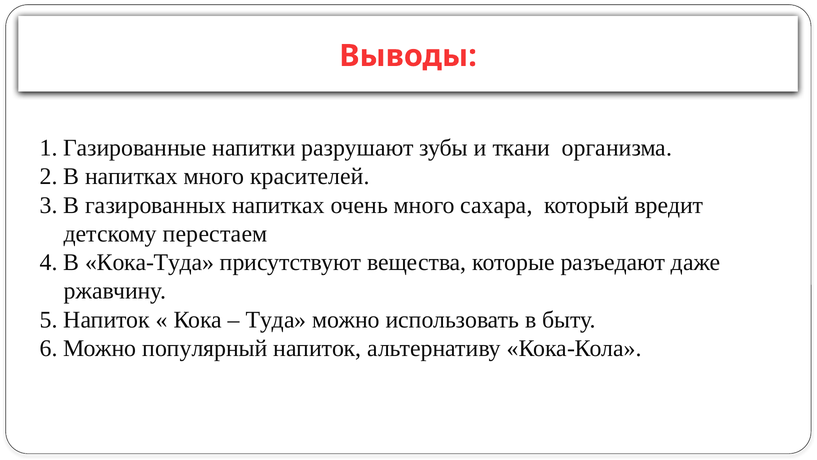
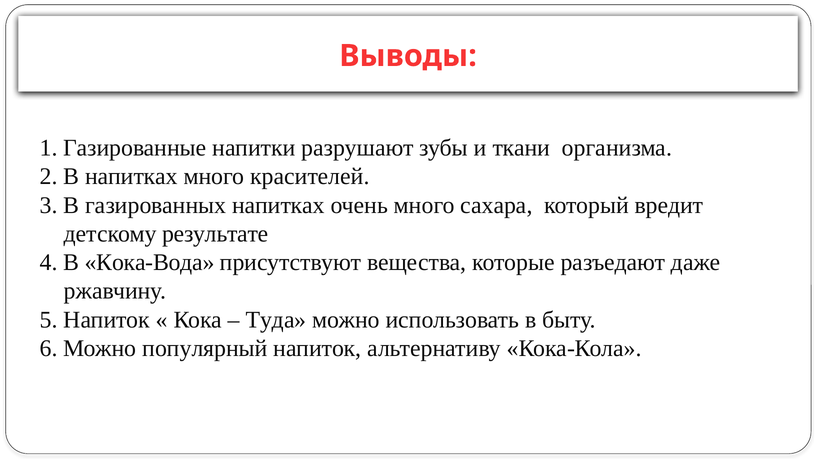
перестаем: перестаем -> результате
Кока-Туда: Кока-Туда -> Кока-Вода
